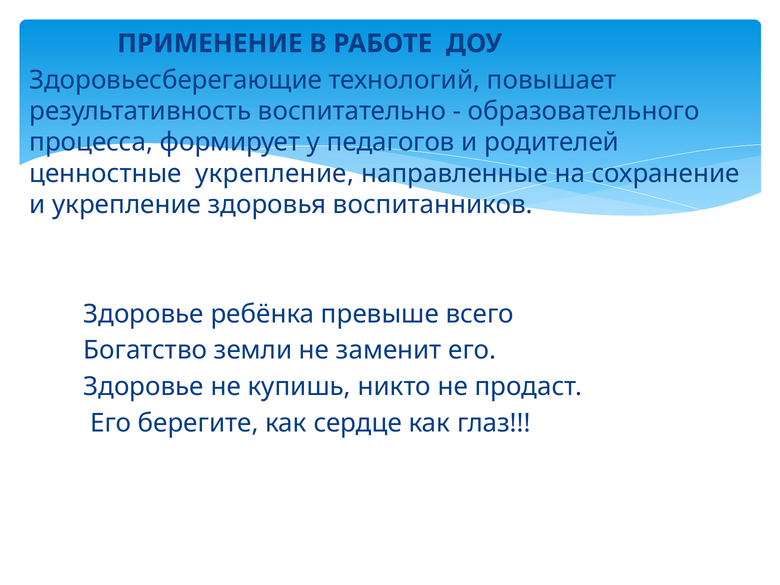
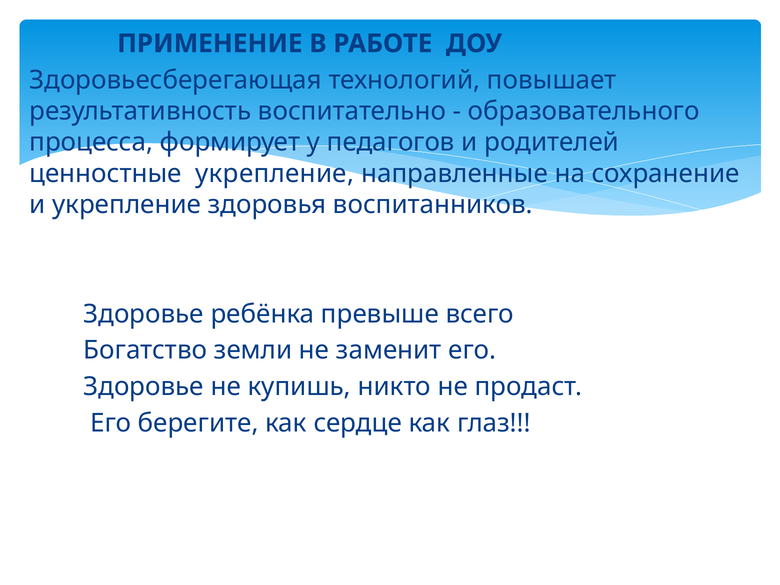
Здоровьесберегающие: Здоровьесберегающие -> Здоровьесберегающая
